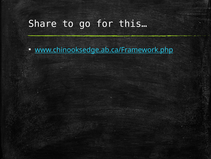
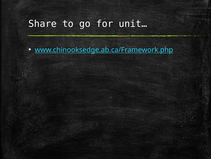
this…: this… -> unit…
